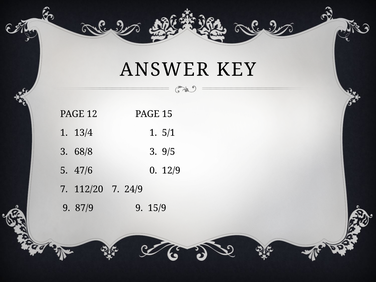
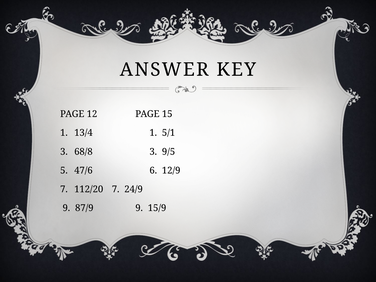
0: 0 -> 6
